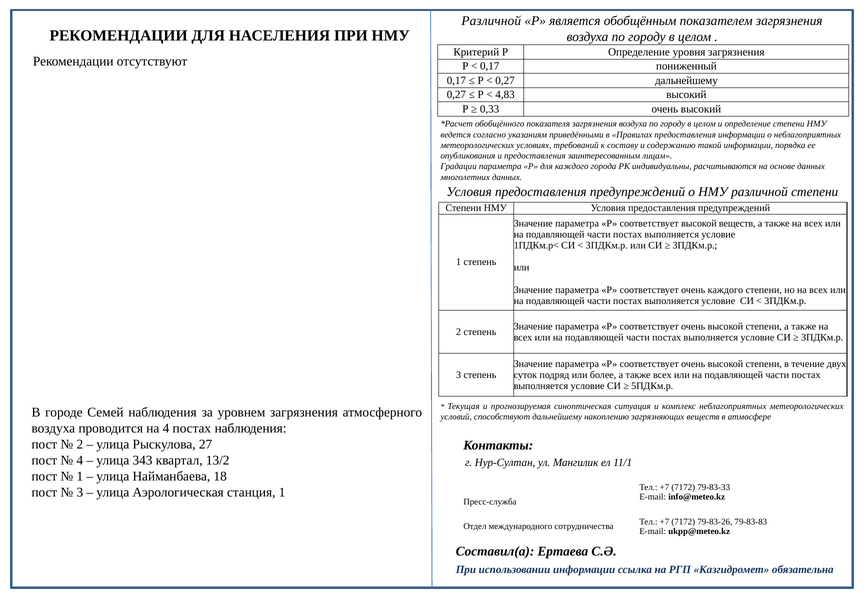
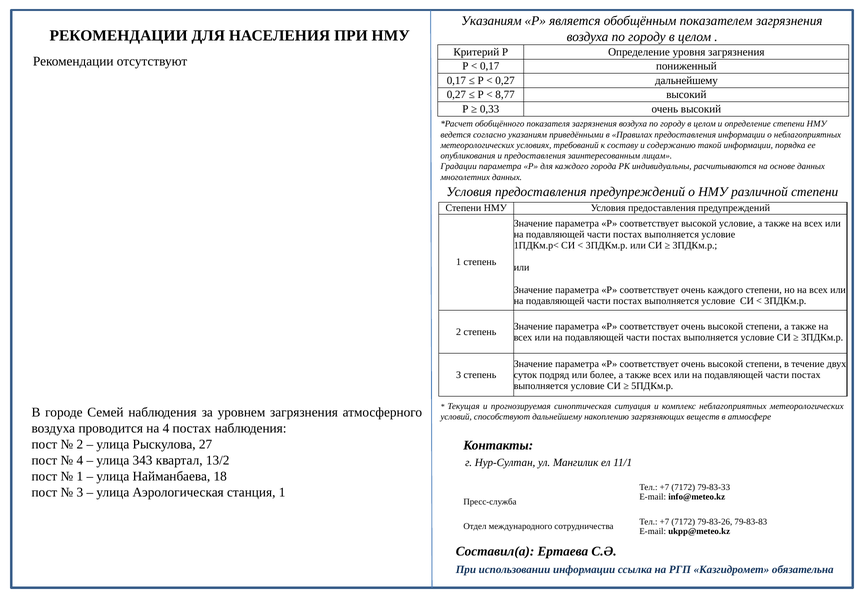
Различной at (491, 21): Различной -> Указаниям
4,83: 4,83 -> 8,77
высокой веществ: веществ -> условие
